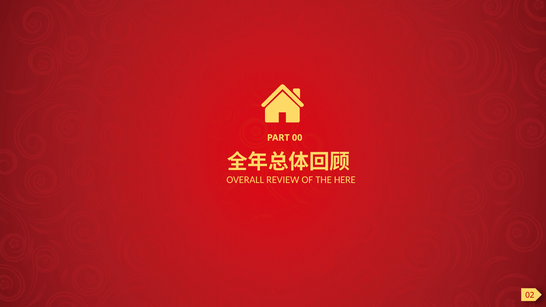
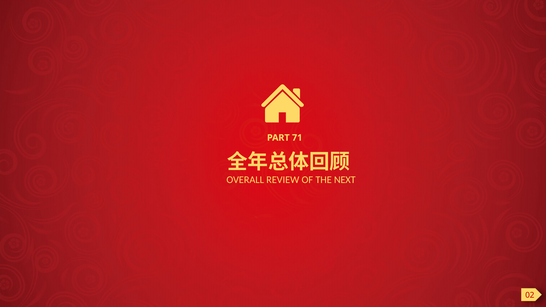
00: 00 -> 71
HERE: HERE -> NEXT
